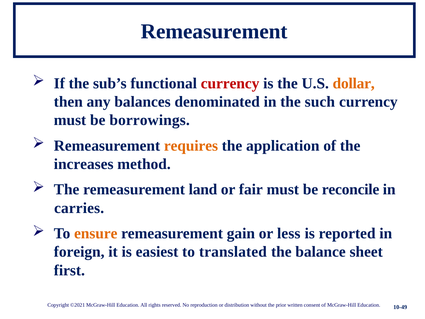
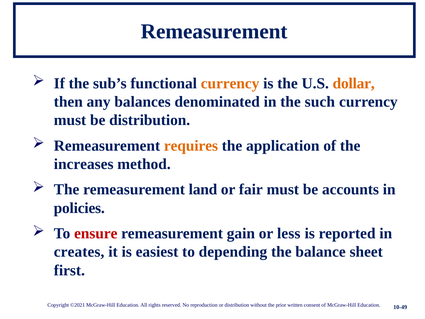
currency at (230, 83) colour: red -> orange
be borrowings: borrowings -> distribution
reconcile: reconcile -> accounts
carries: carries -> policies
ensure colour: orange -> red
foreign: foreign -> creates
translated: translated -> depending
